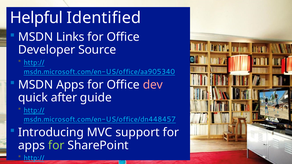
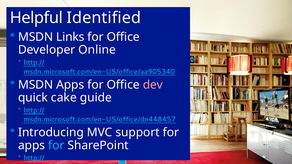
Source: Source -> Online
after: after -> cake
for at (56, 146) colour: light green -> light blue
